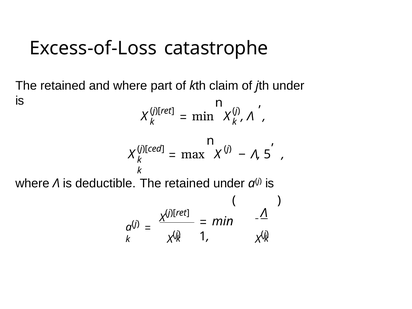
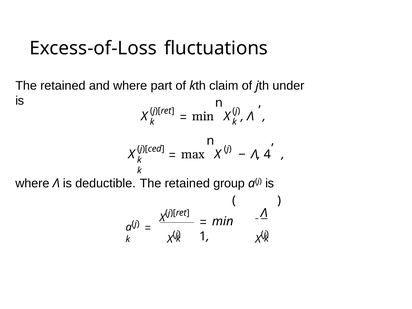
catastrophe: catastrophe -> fluctuations
5: 5 -> 4
retained under: under -> group
